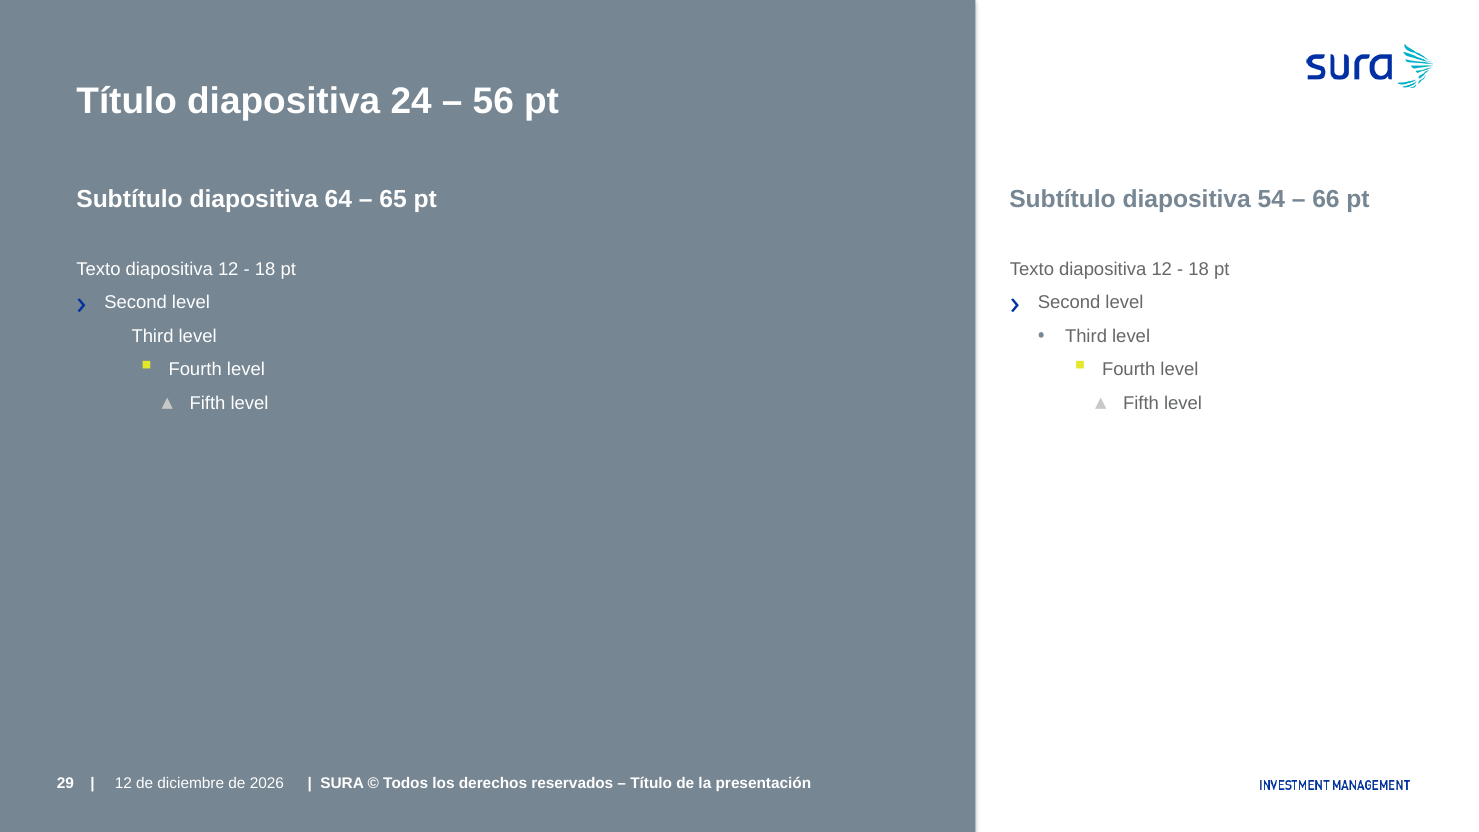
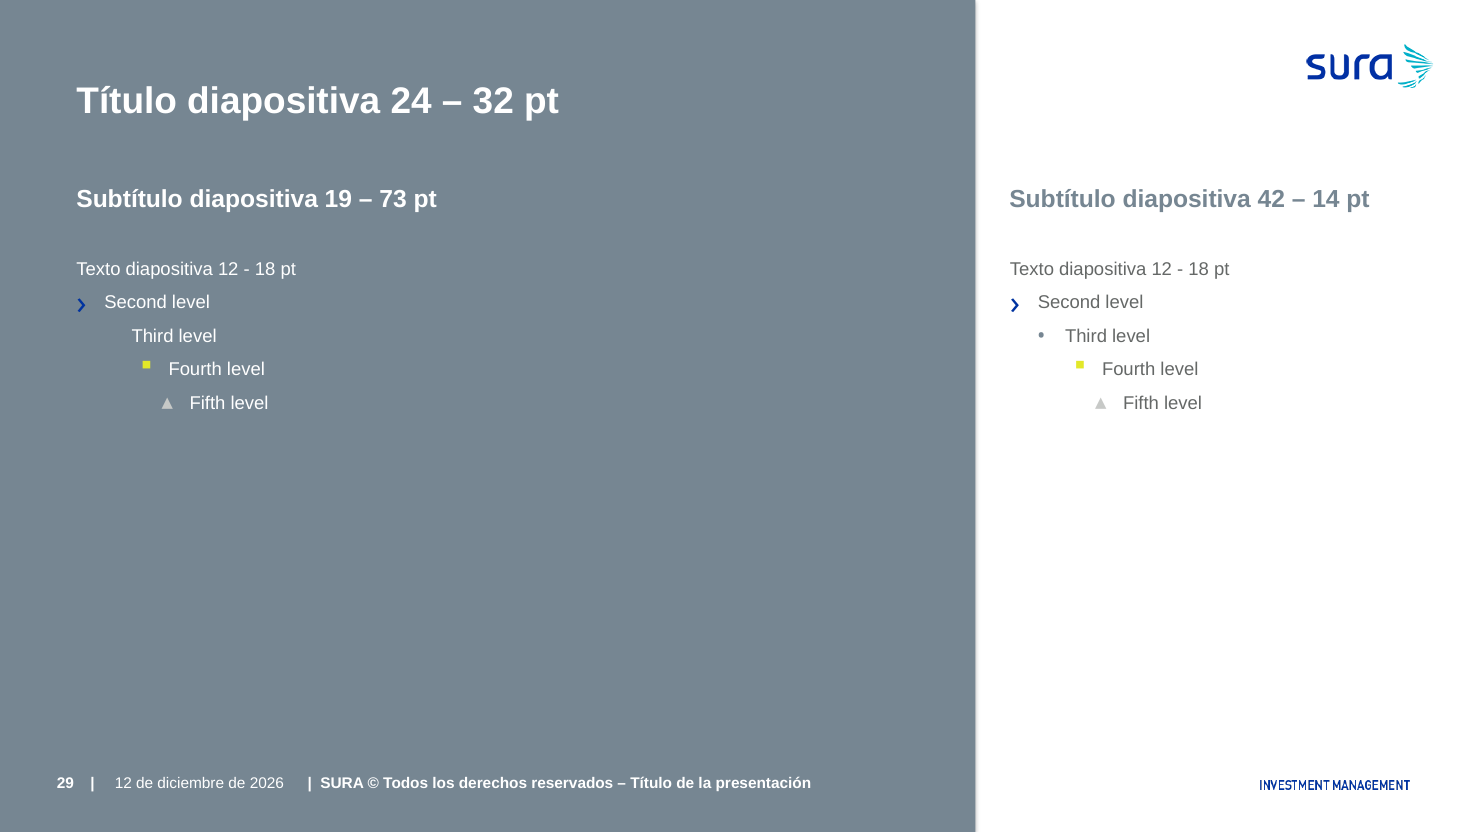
56: 56 -> 32
64: 64 -> 19
65: 65 -> 73
54: 54 -> 42
66: 66 -> 14
